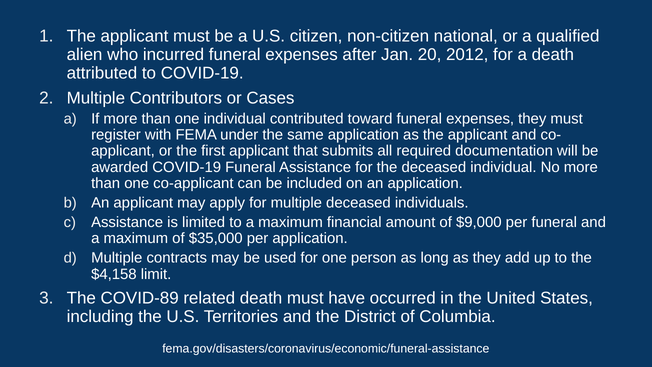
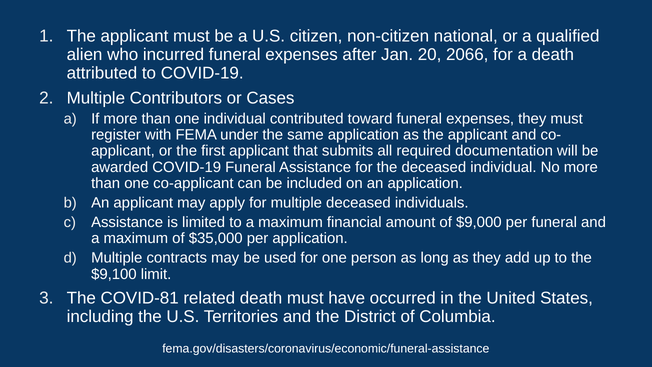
2012: 2012 -> 2066
$4,158: $4,158 -> $9,100
COVID-89: COVID-89 -> COVID-81
